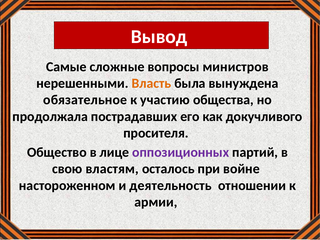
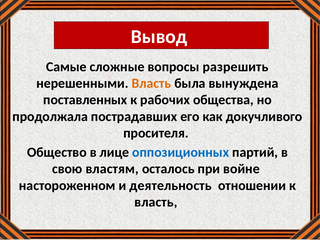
министров: министров -> разрешить
обязательное: обязательное -> поставленных
участию: участию -> рабочих
оппозиционных colour: purple -> blue
армии at (156, 202): армии -> власть
